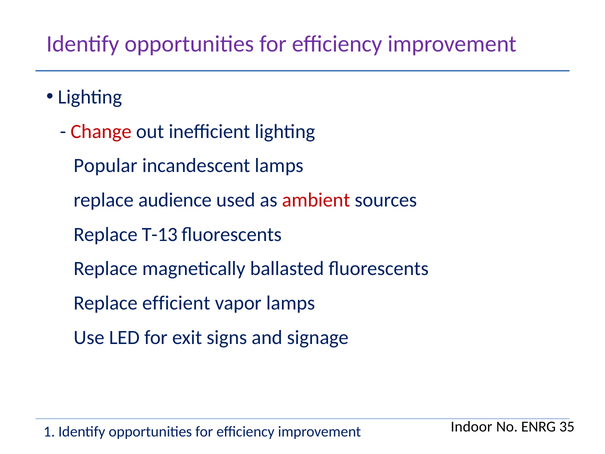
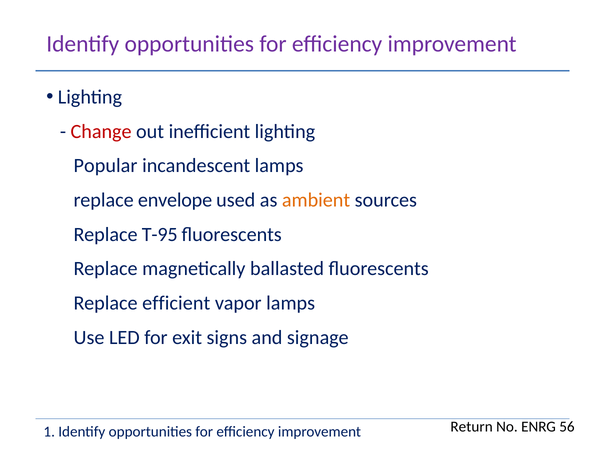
audience: audience -> envelope
ambient colour: red -> orange
T-13: T-13 -> T-95
Indoor: Indoor -> Return
35: 35 -> 56
